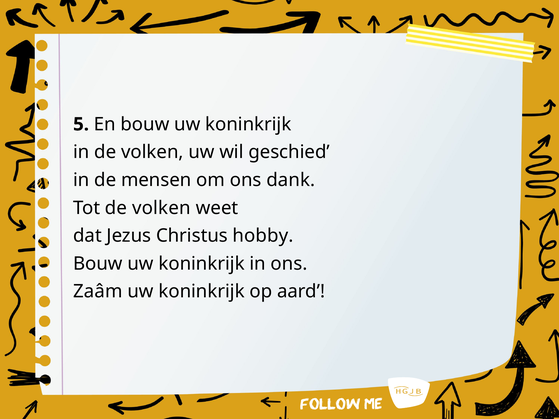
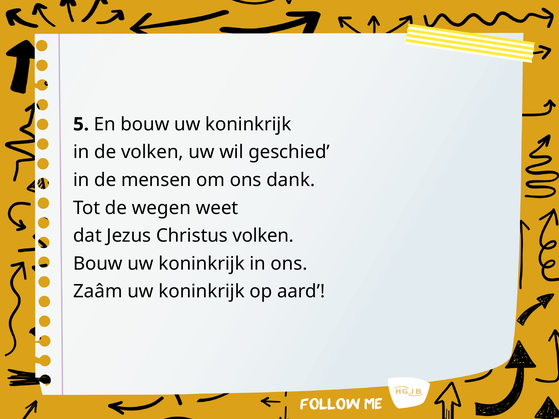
Tot de volken: volken -> wegen
Christus hobby: hobby -> volken
